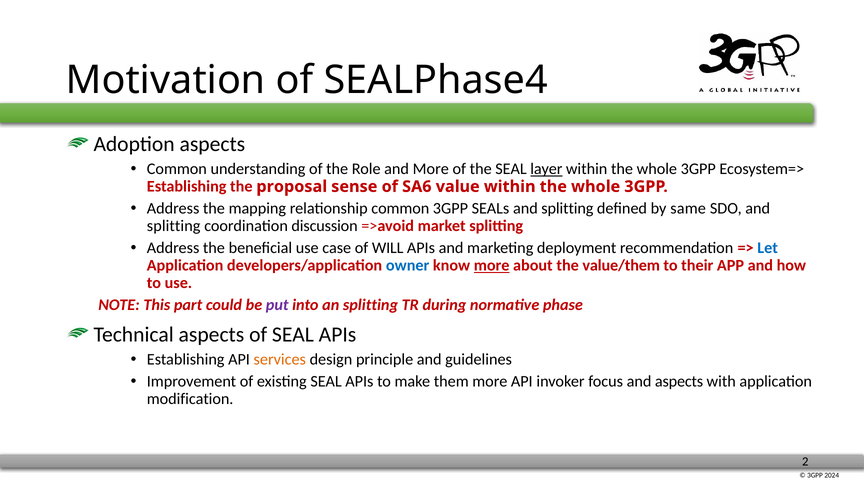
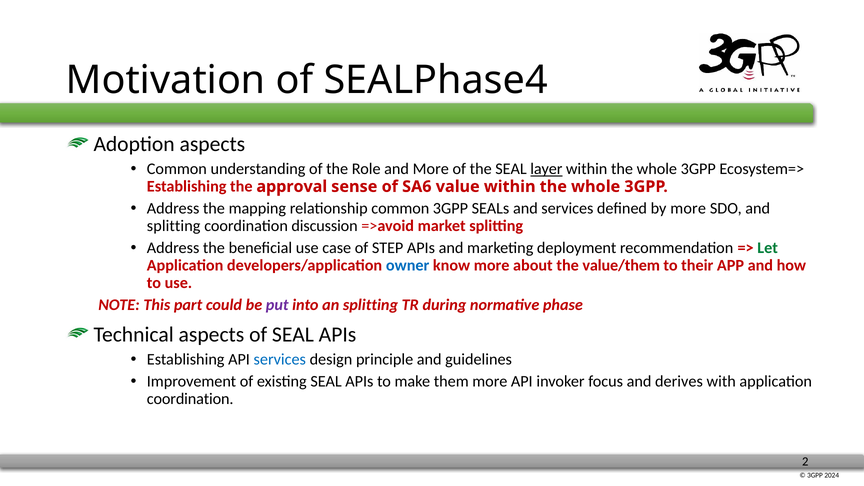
proposal: proposal -> approval
SEALs and splitting: splitting -> services
by same: same -> more
WILL: WILL -> STEP
Let colour: blue -> green
more at (492, 266) underline: present -> none
services at (280, 359) colour: orange -> blue
and aspects: aspects -> derives
modification at (190, 399): modification -> coordination
